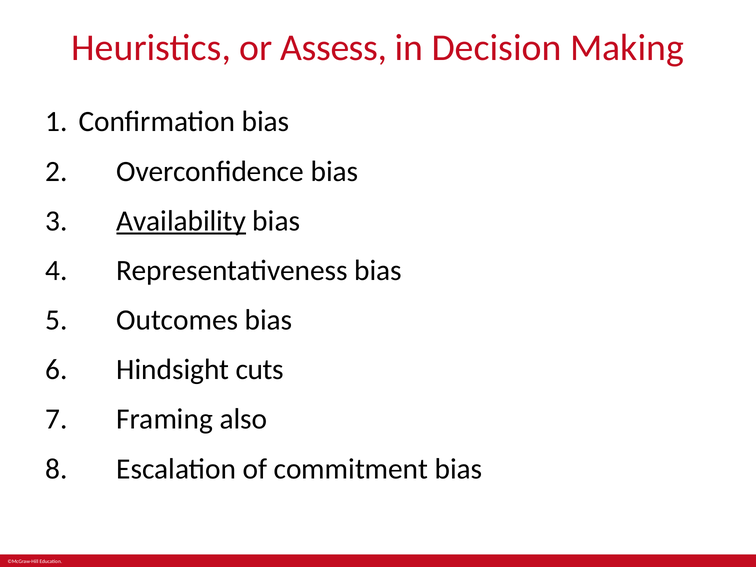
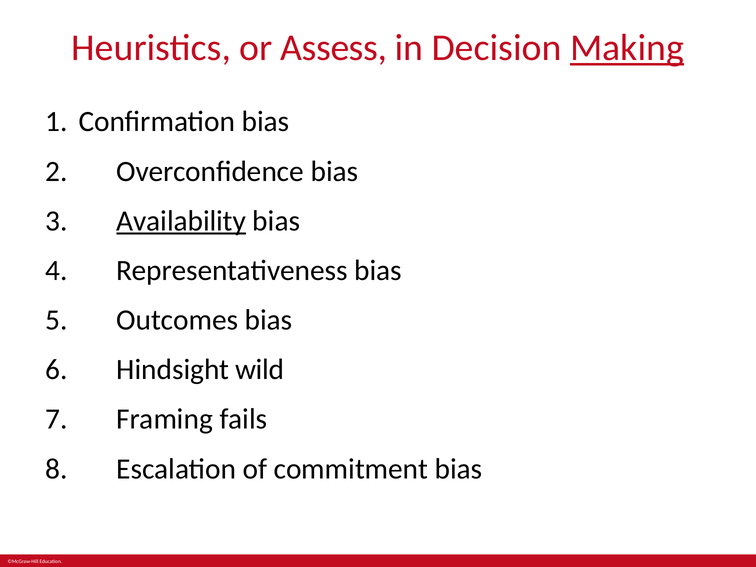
Making underline: none -> present
cuts: cuts -> wild
also: also -> fails
